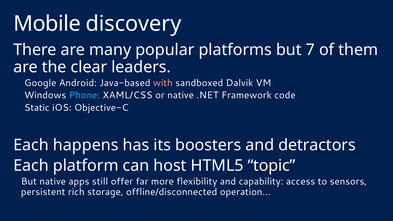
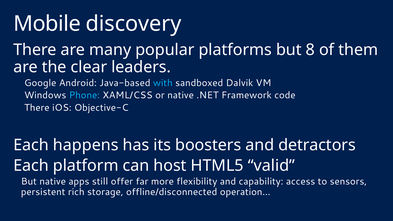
7: 7 -> 8
with colour: pink -> light blue
Static at (37, 108): Static -> There
topic: topic -> valid
